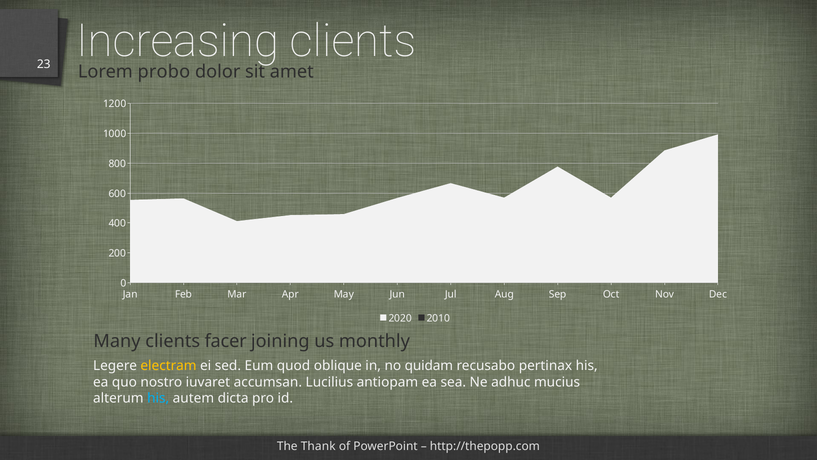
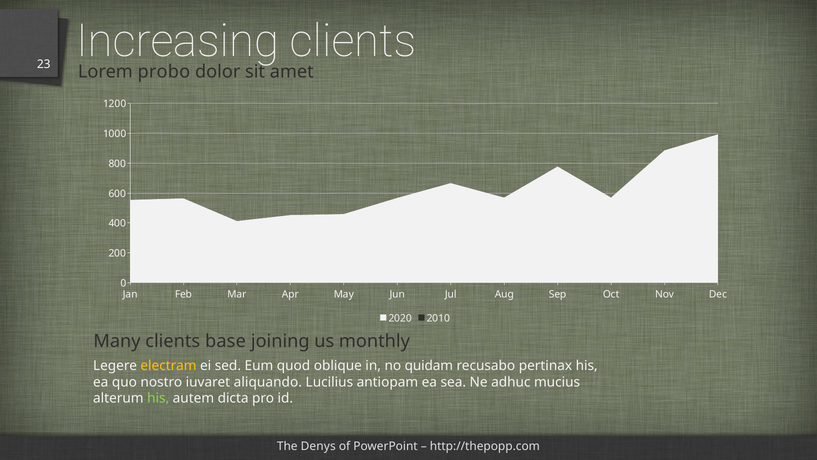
facer: facer -> base
accumsan: accumsan -> aliquando
his at (158, 398) colour: light blue -> light green
Thank: Thank -> Denys
